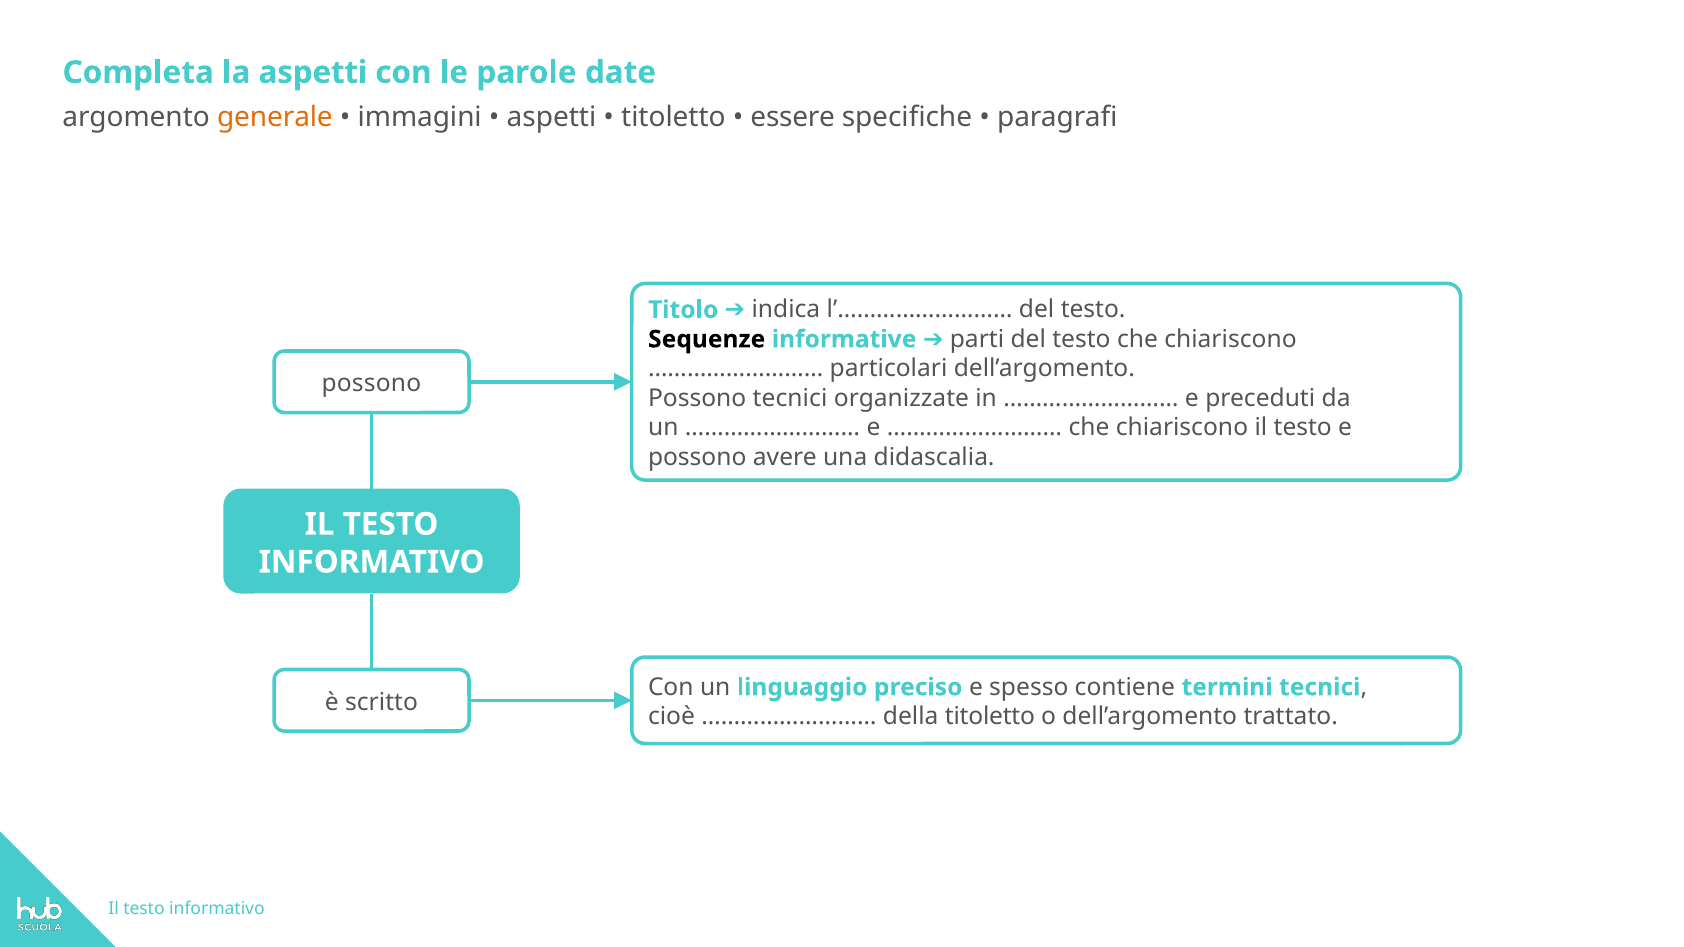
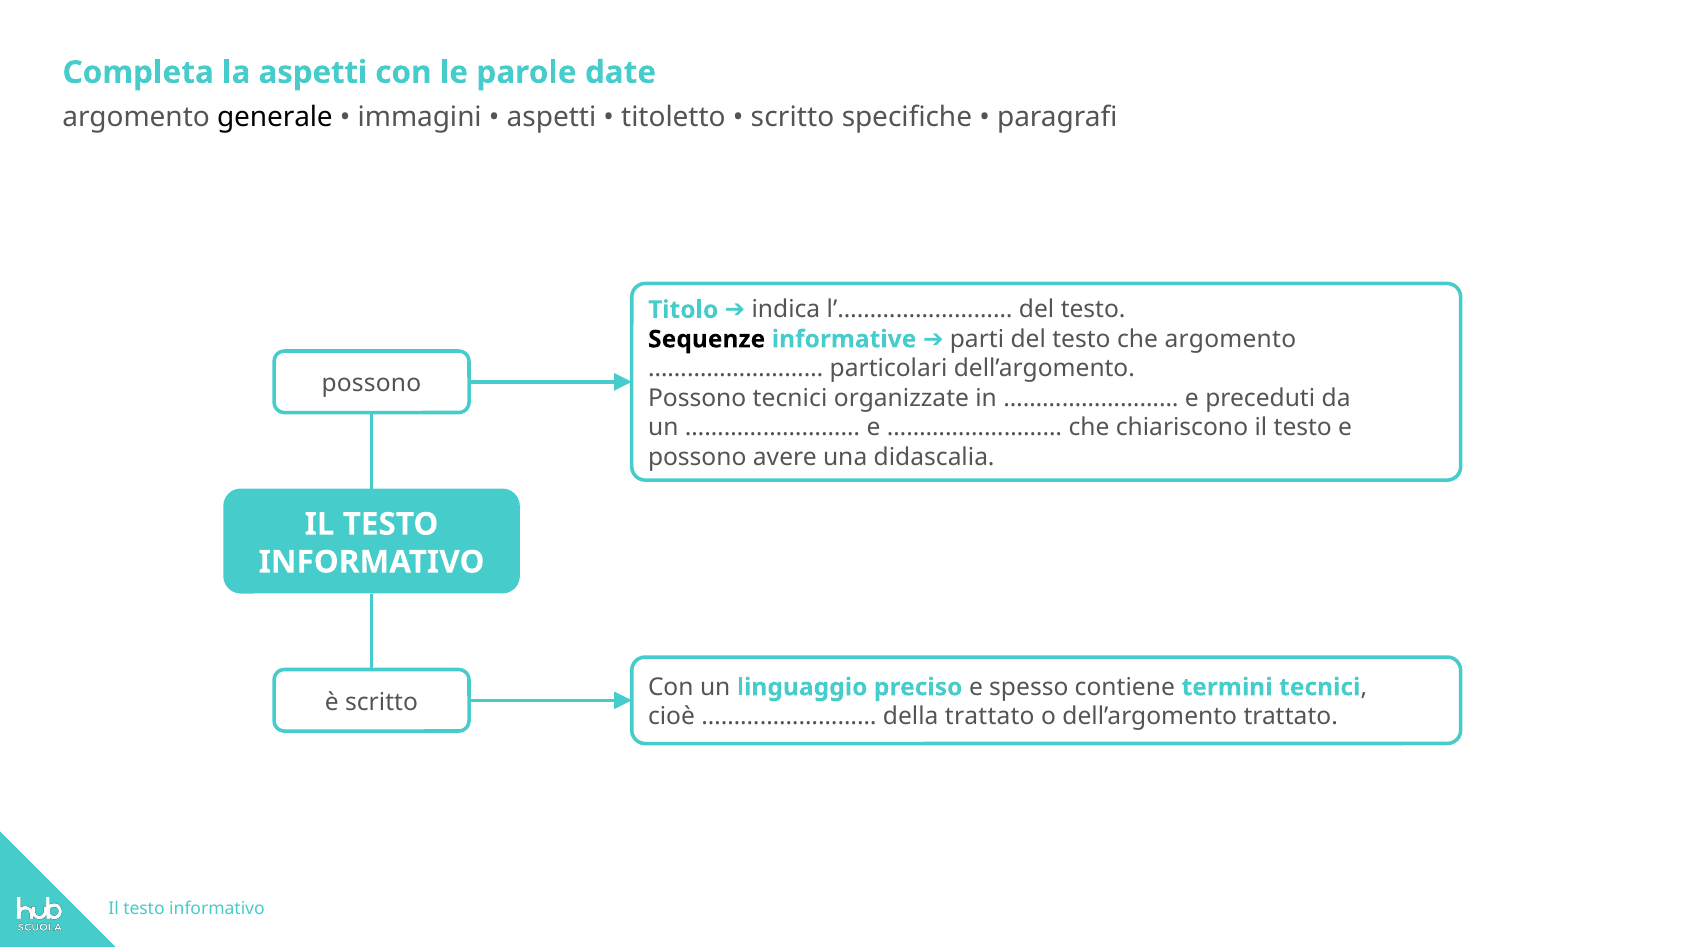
generale colour: orange -> black
essere at (793, 117): essere -> scritto
testo che chiariscono: chiariscono -> argomento
della titoletto: titoletto -> trattato
